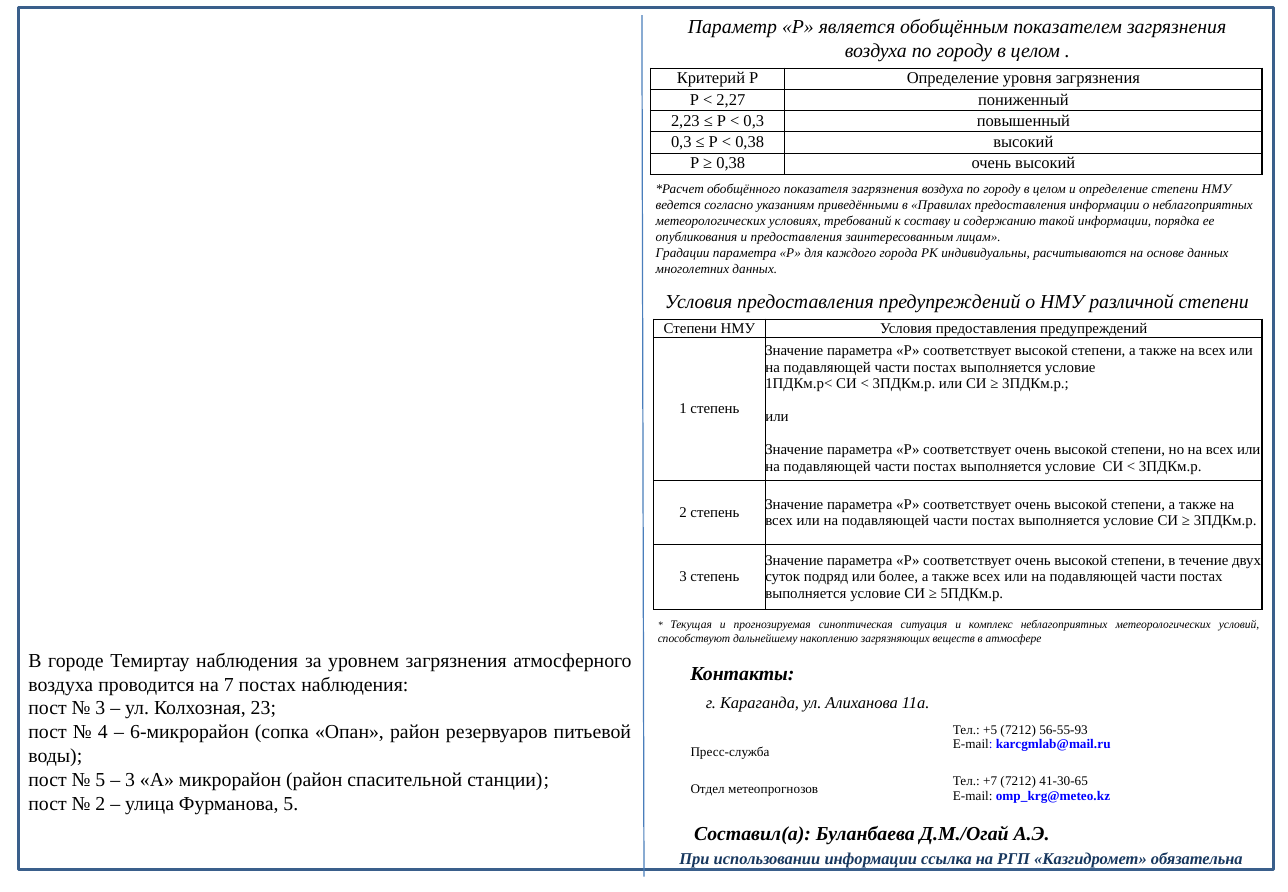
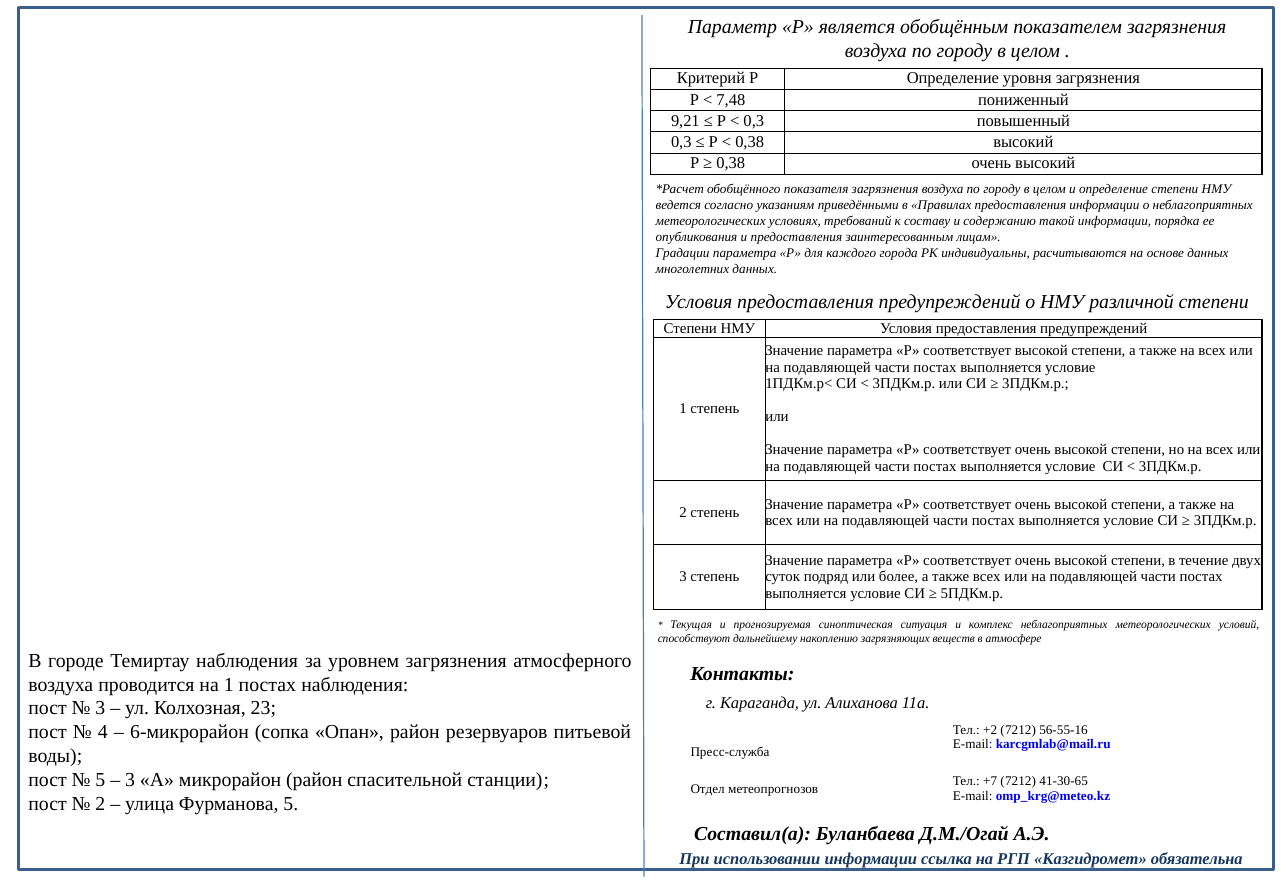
2,27: 2,27 -> 7,48
2,23: 2,23 -> 9,21
на 7: 7 -> 1
+5: +5 -> +2
56-55-93: 56-55-93 -> 56-55-16
